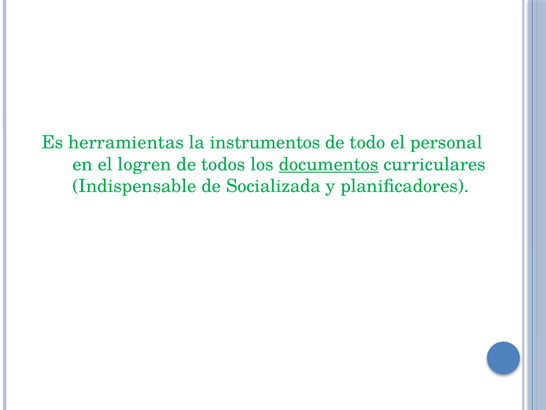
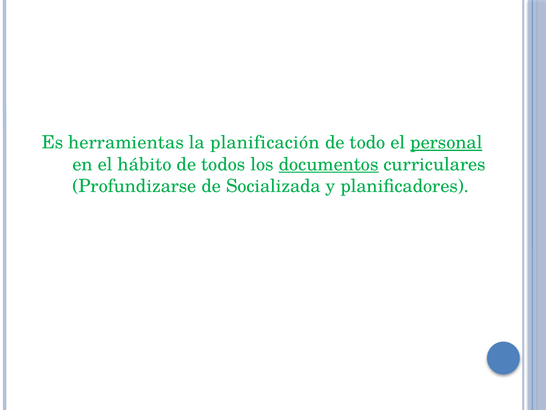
instrumentos: instrumentos -> planificación
personal underline: none -> present
logren: logren -> hábito
Indispensable: Indispensable -> Profundizarse
